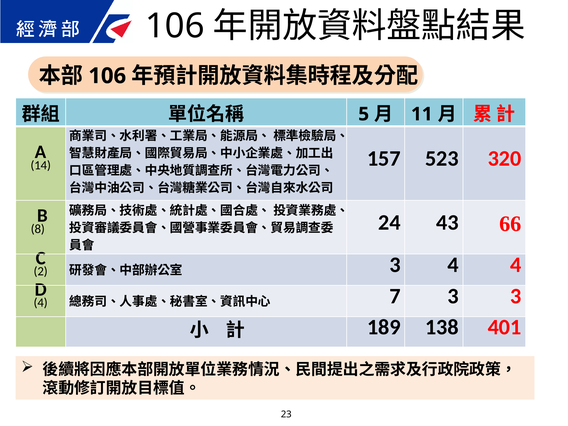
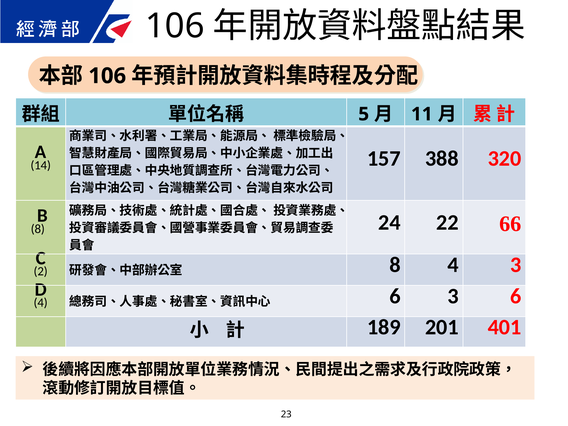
523: 523 -> 388
43: 43 -> 22
3 at (395, 265): 3 -> 8
4 4: 4 -> 3
7 at (395, 296): 7 -> 6
3 3: 3 -> 6
138: 138 -> 201
